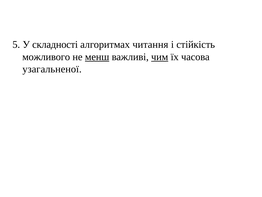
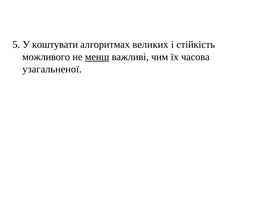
складності: складності -> коштувати
читання: читання -> великих
чим underline: present -> none
